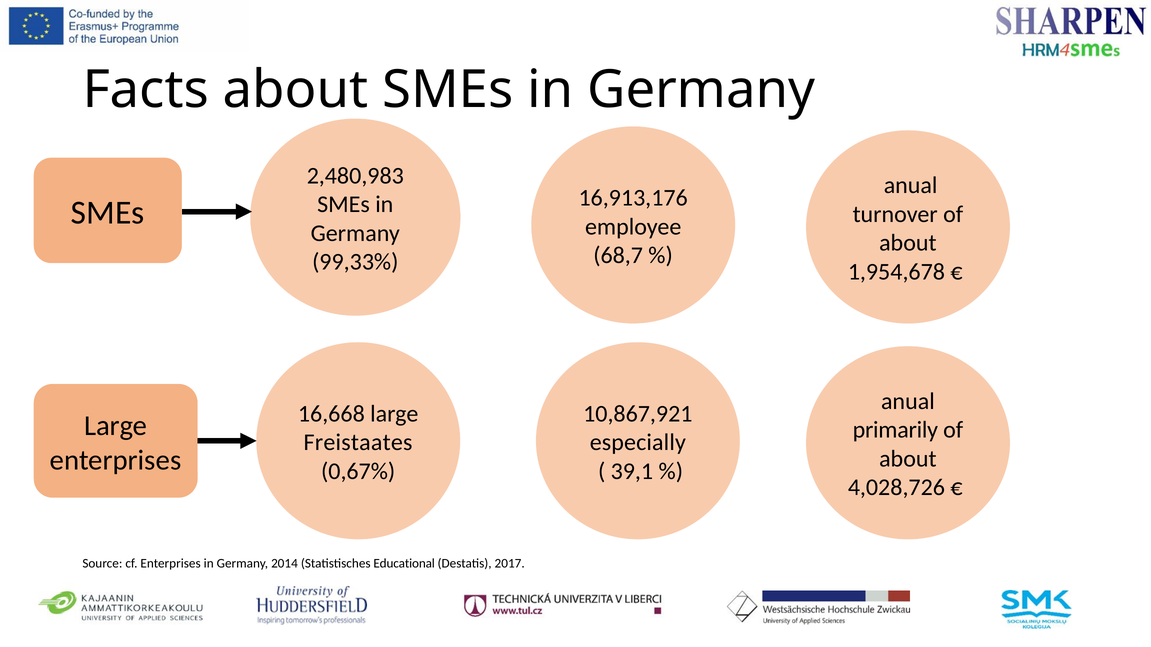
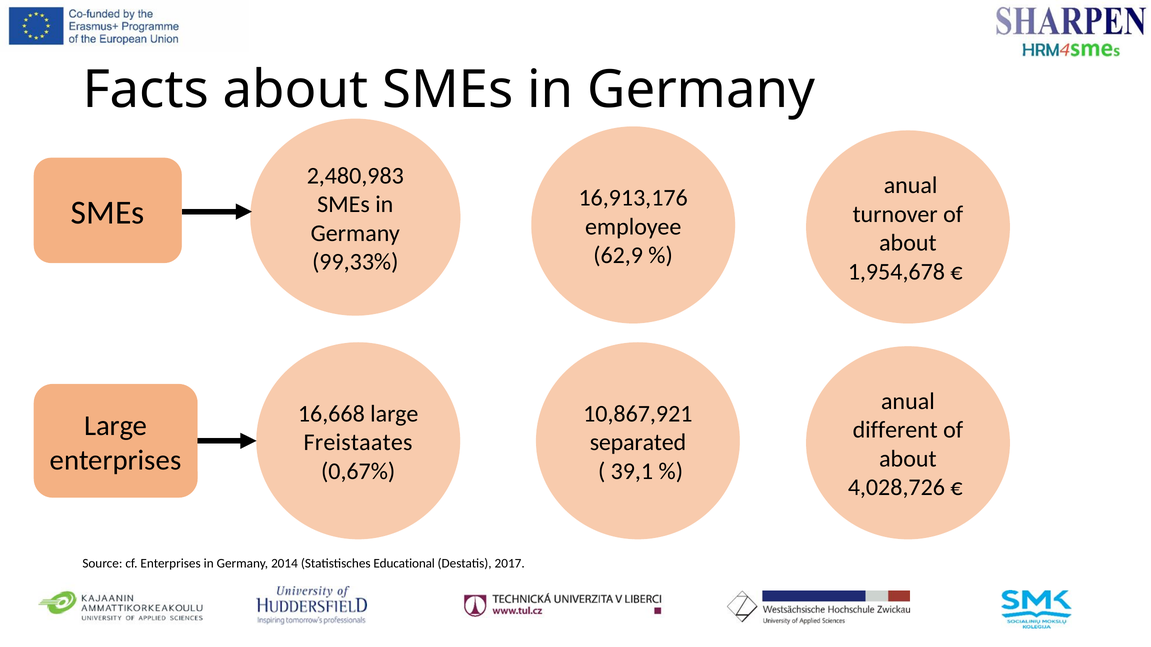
68,7: 68,7 -> 62,9
primarily: primarily -> different
especially: especially -> separated
